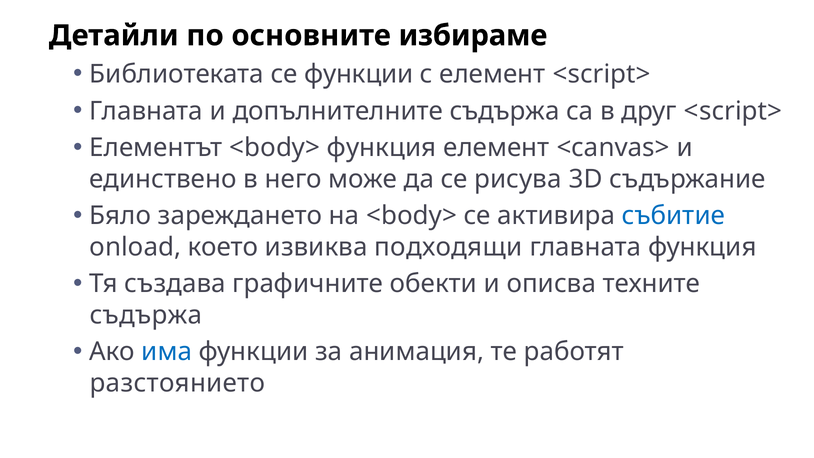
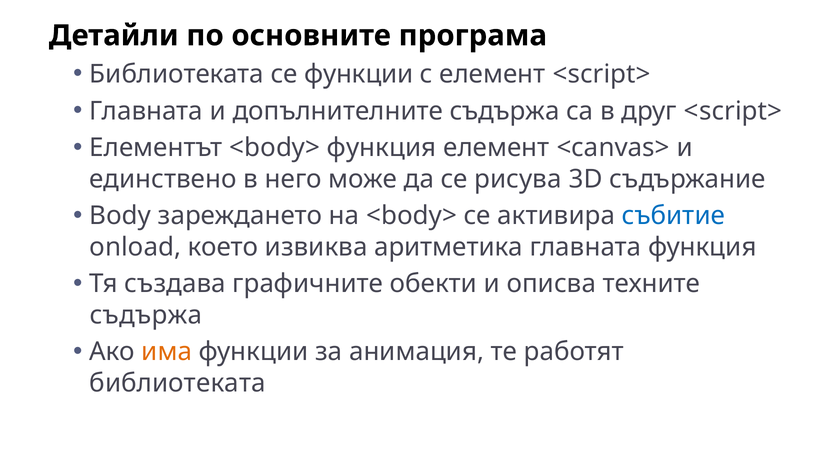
избираме: избираме -> програма
Бяло: Бяло -> Body
подходящи: подходящи -> аритметика
има colour: blue -> orange
разстоянието at (177, 383): разстоянието -> библиотеката
